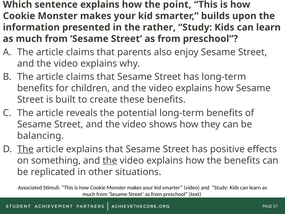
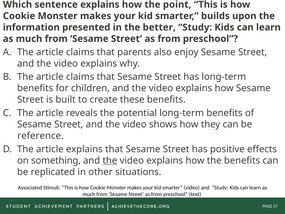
rather: rather -> better
balancing: balancing -> reference
The at (25, 149) underline: present -> none
